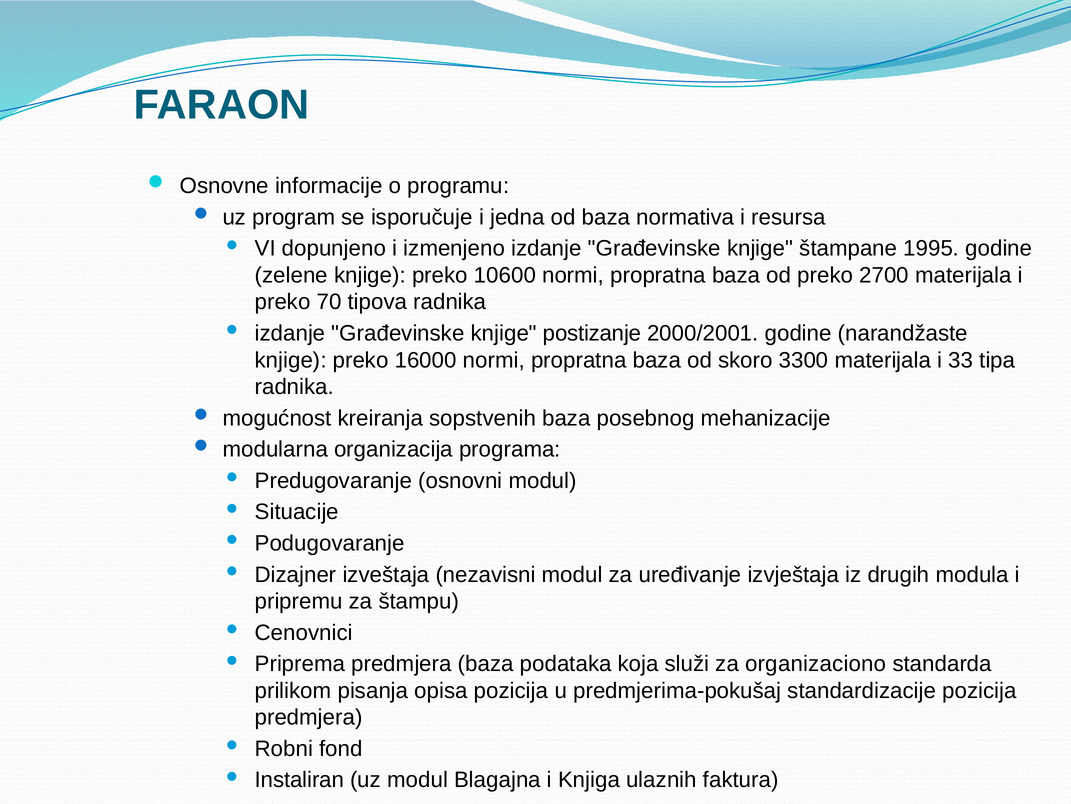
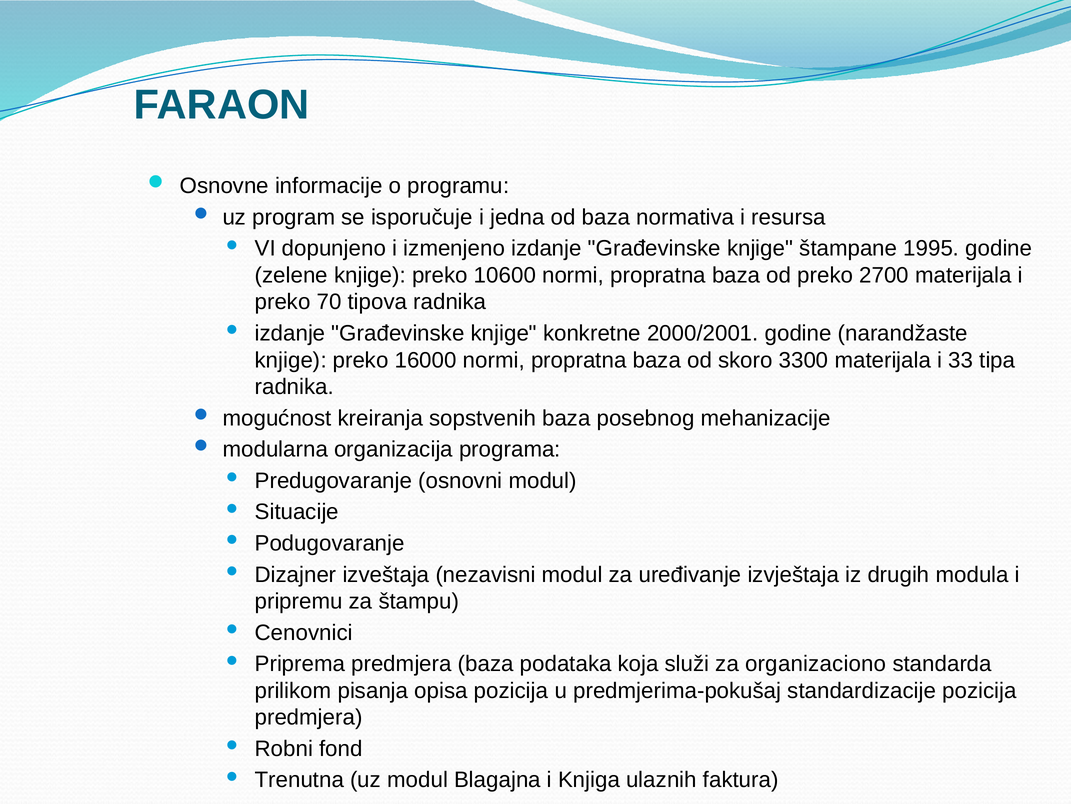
postizanje: postizanje -> konkretne
Instaliran: Instaliran -> Trenutna
